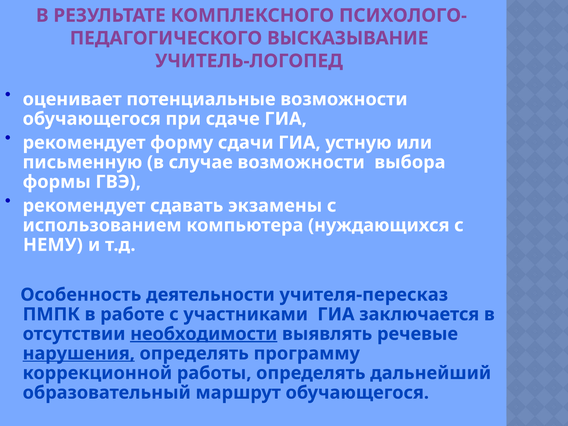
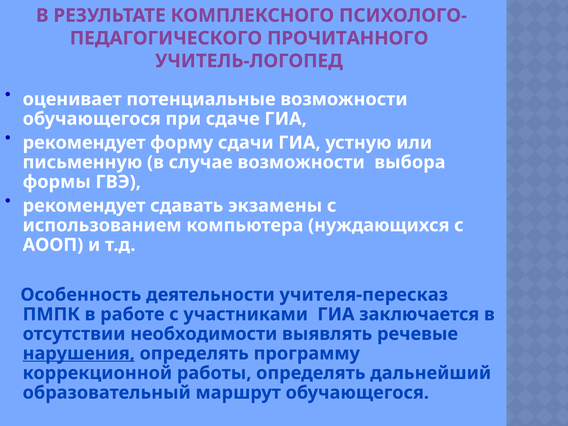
ВЫСКАЗЫВАНИЕ: ВЫСКАЗЫВАНИЕ -> ПРОЧИТАННОГО
НЕМУ: НЕМУ -> АООП
необходимости underline: present -> none
